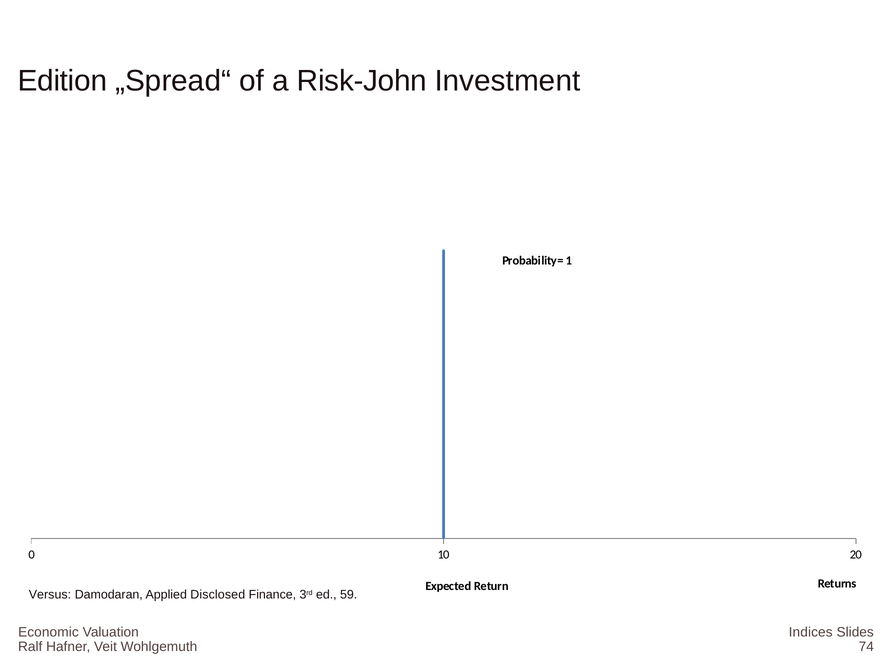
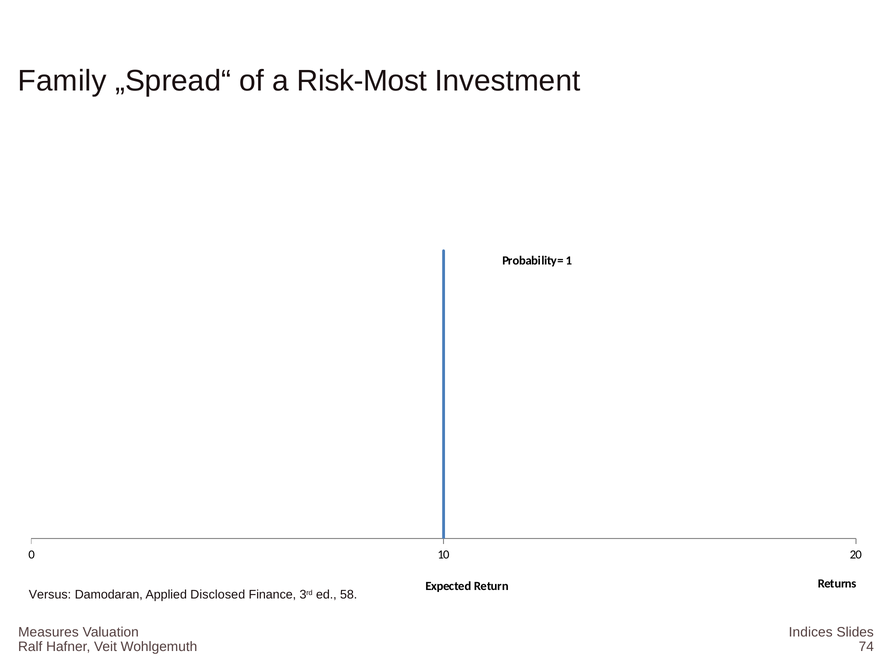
Edition: Edition -> Family
Risk-John: Risk-John -> Risk-Most
59: 59 -> 58
Economic: Economic -> Measures
